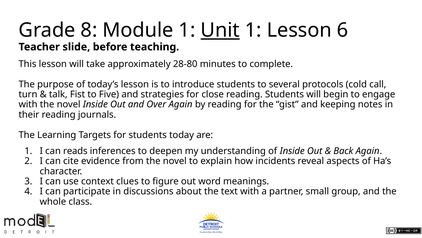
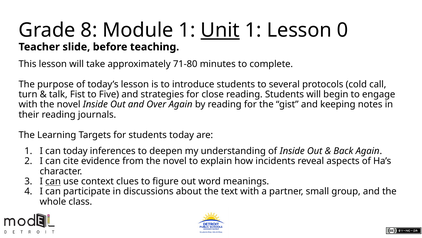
6: 6 -> 0
28-80: 28-80 -> 71-80
can reads: reads -> today
can at (53, 181) underline: none -> present
